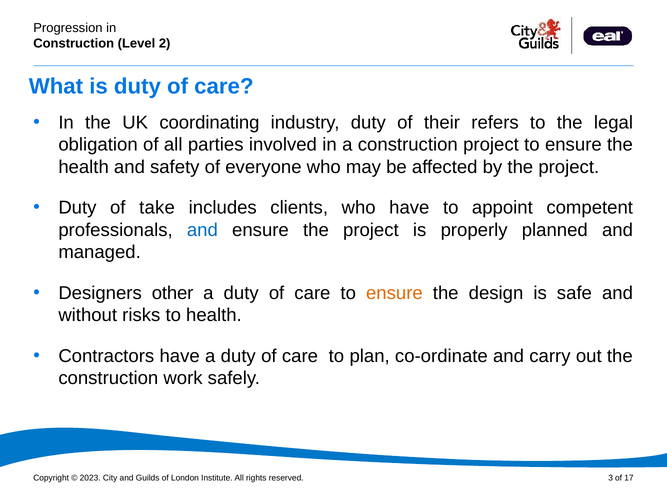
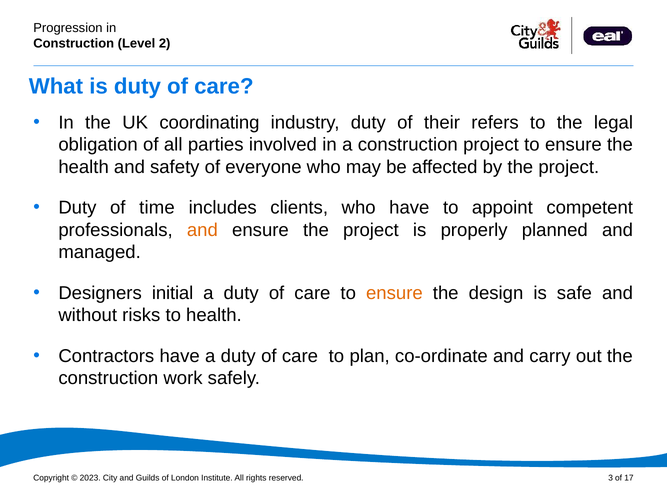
take: take -> time
and at (202, 230) colour: blue -> orange
other: other -> initial
